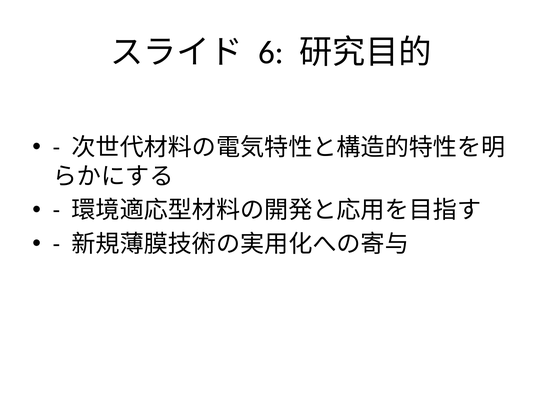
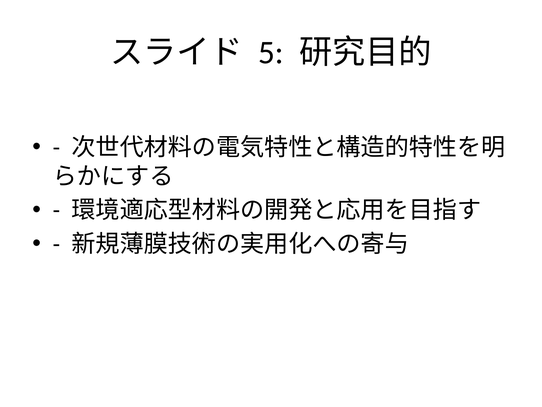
6: 6 -> 5
